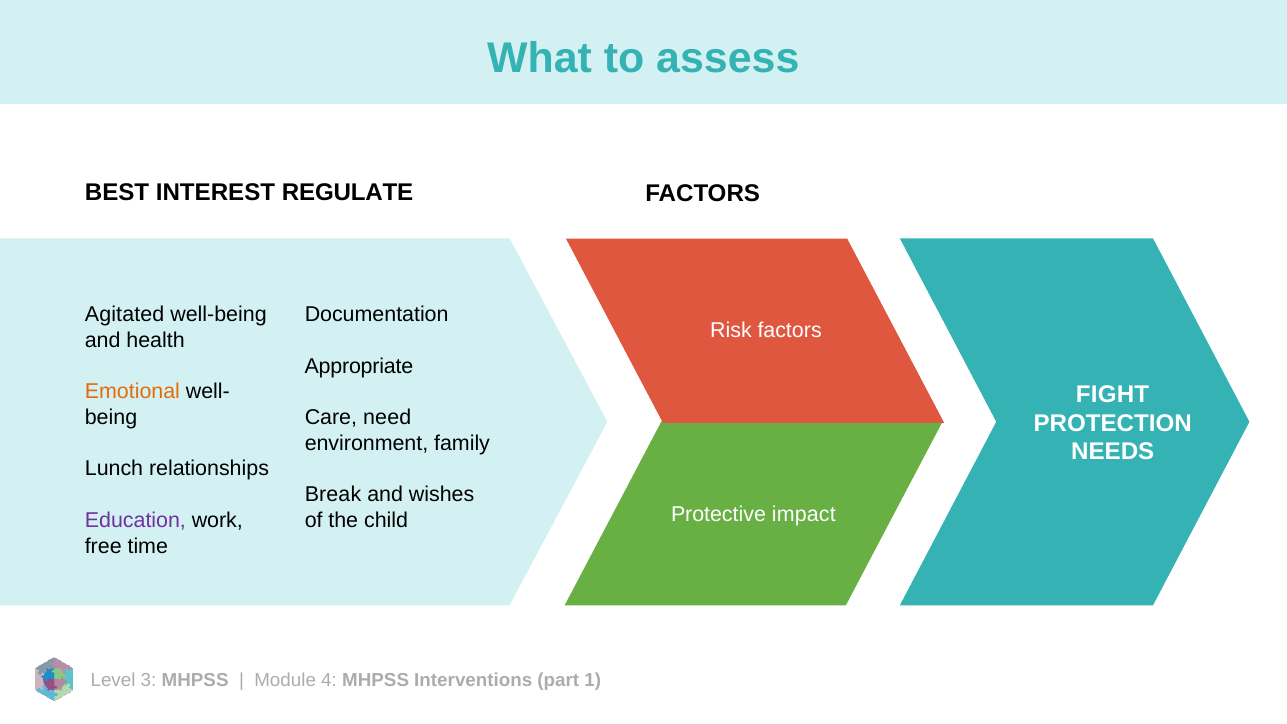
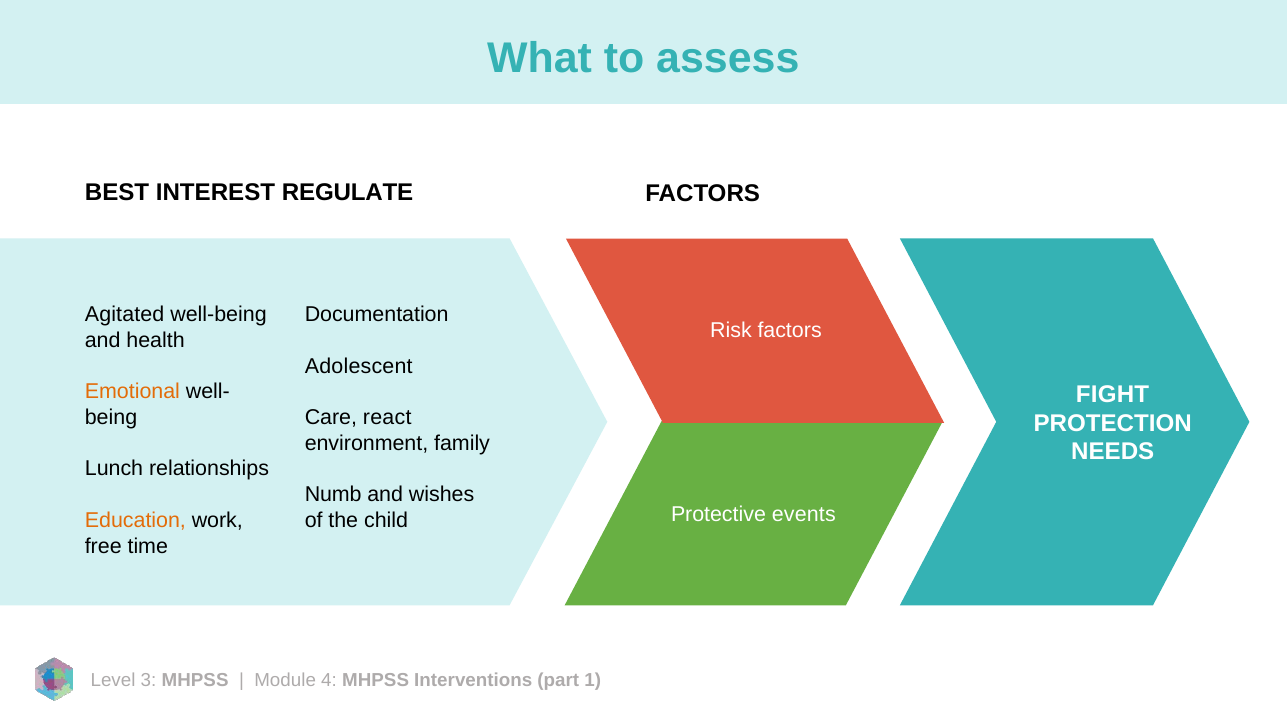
Appropriate: Appropriate -> Adolescent
need: need -> react
Break: Break -> Numb
Education colour: purple -> orange
impact: impact -> events
